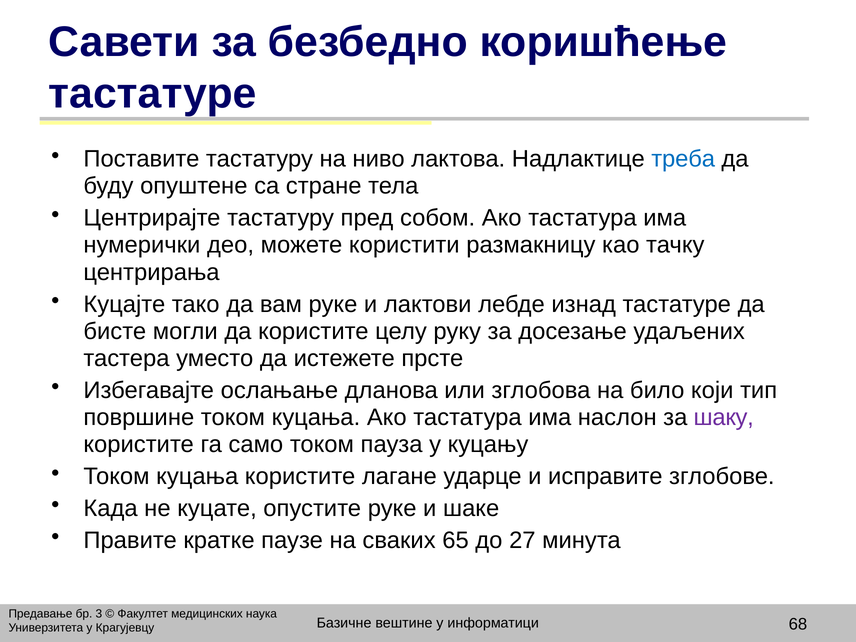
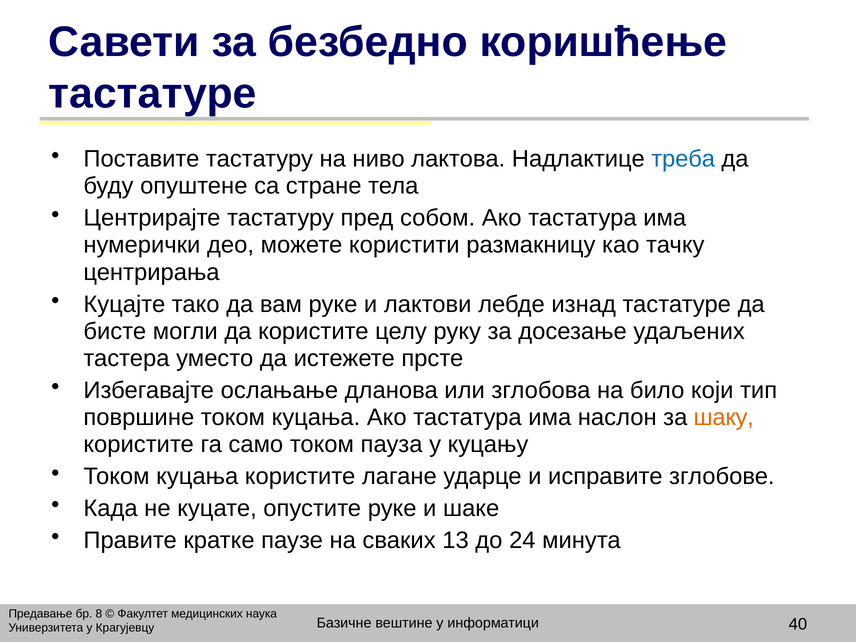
шаку colour: purple -> orange
65: 65 -> 13
27: 27 -> 24
3: 3 -> 8
68: 68 -> 40
